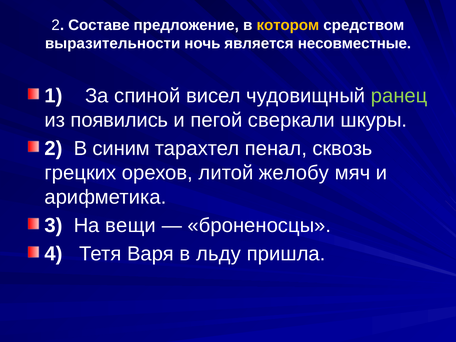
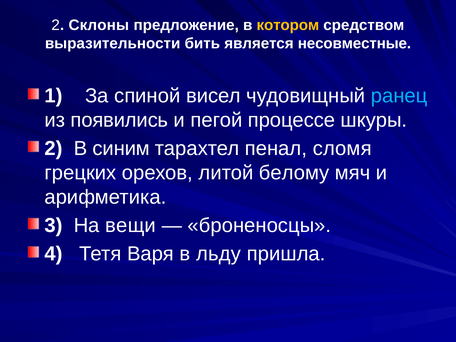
Составе: Составе -> Склоны
ночь: ночь -> бить
ранец colour: light green -> light blue
сверкали: сверкали -> процессе
сквозь: сквозь -> сломя
желобу: желобу -> белому
